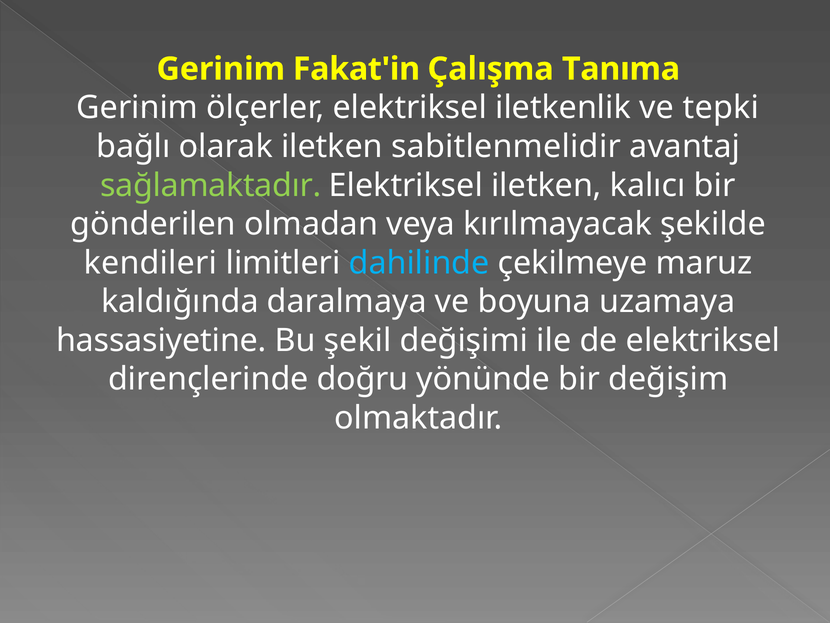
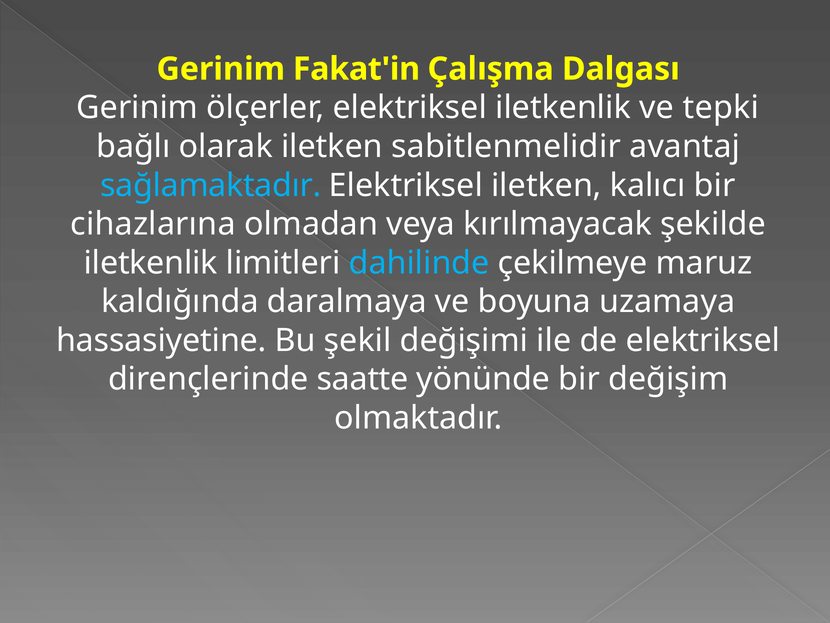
Tanıma: Tanıma -> Dalgası
sağlamaktadır colour: light green -> light blue
gönderilen: gönderilen -> cihazlarına
kendileri at (150, 263): kendileri -> iletkenlik
doğru: doğru -> saatte
